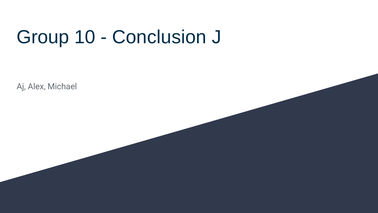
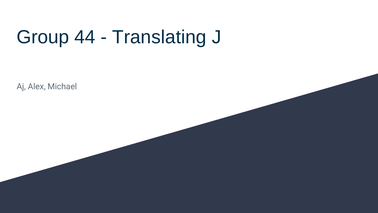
10: 10 -> 44
Conclusion: Conclusion -> Translating
